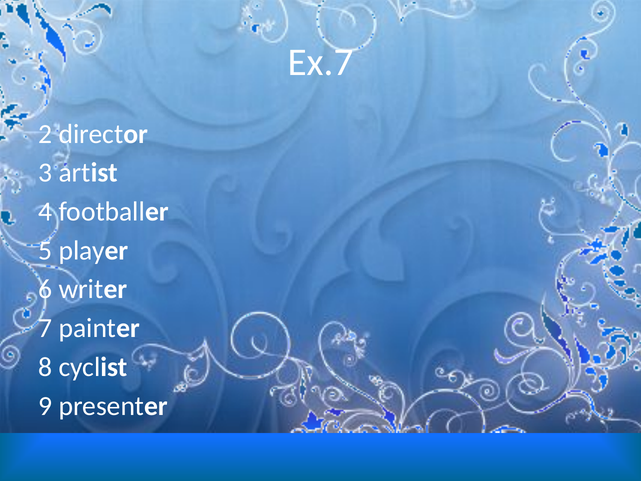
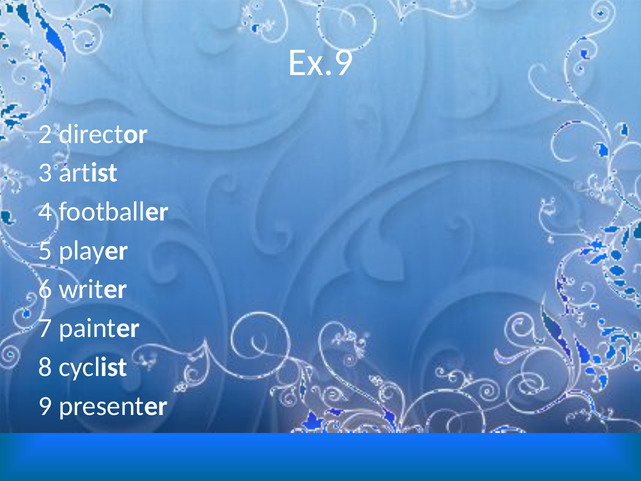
Ex.7: Ex.7 -> Ex.9
